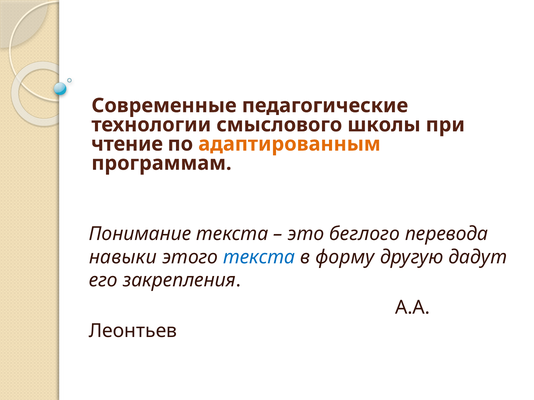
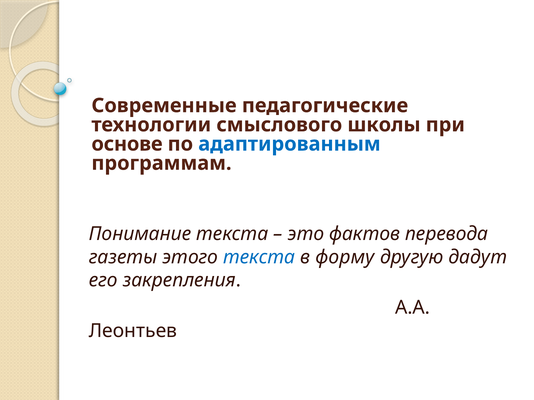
чтение: чтение -> основе
адаптированным colour: orange -> blue
беглого: беглого -> фактов
навыки: навыки -> газеты
